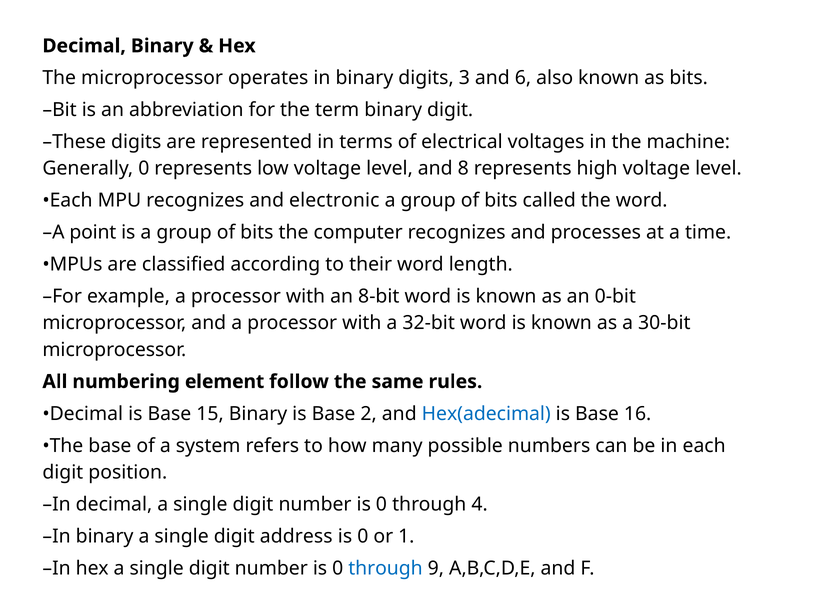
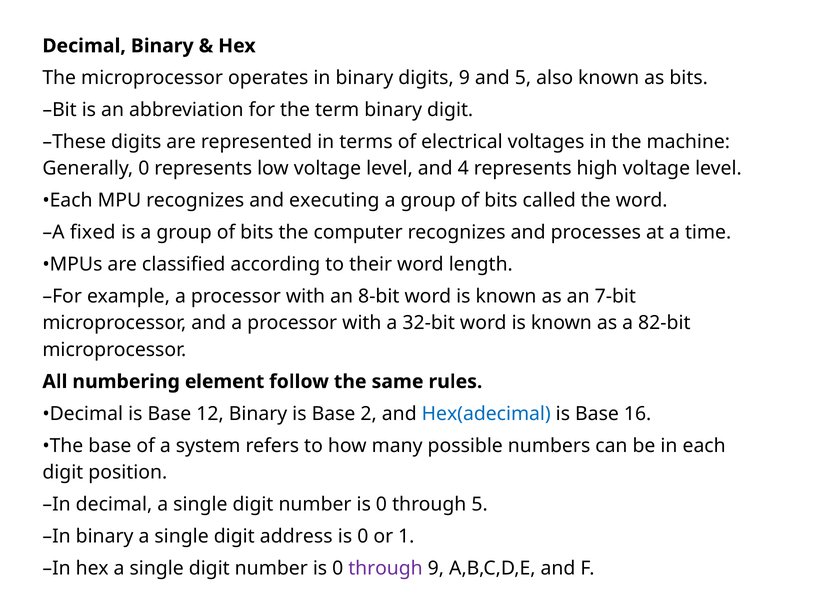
digits 3: 3 -> 9
and 6: 6 -> 5
8: 8 -> 4
electronic: electronic -> executing
point: point -> fixed
0-bit: 0-bit -> 7-bit
30-bit: 30-bit -> 82-bit
15: 15 -> 12
through 4: 4 -> 5
through at (385, 568) colour: blue -> purple
